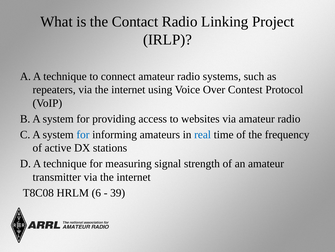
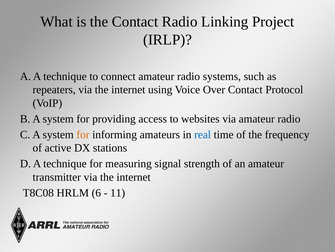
Over Contest: Contest -> Contact
for at (83, 134) colour: blue -> orange
39: 39 -> 11
